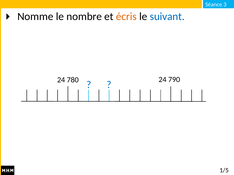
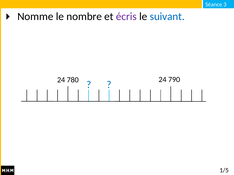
écris colour: orange -> purple
